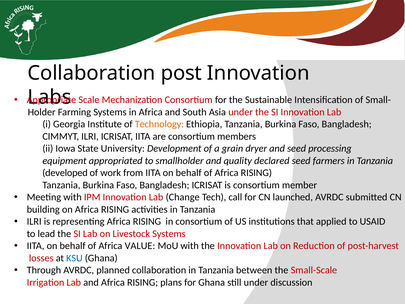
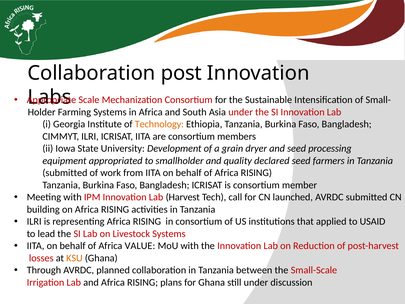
developed at (65, 173): developed -> submitted
Change: Change -> Harvest
KSU colour: blue -> orange
